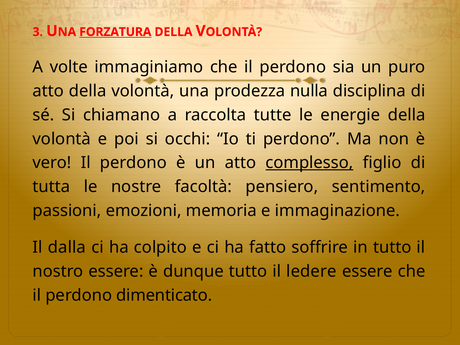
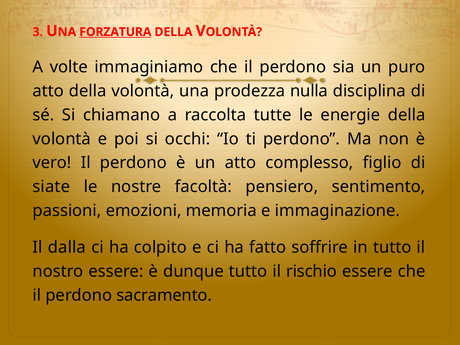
complesso underline: present -> none
tutta: tutta -> siate
ledere: ledere -> rischio
dimenticato: dimenticato -> sacramento
